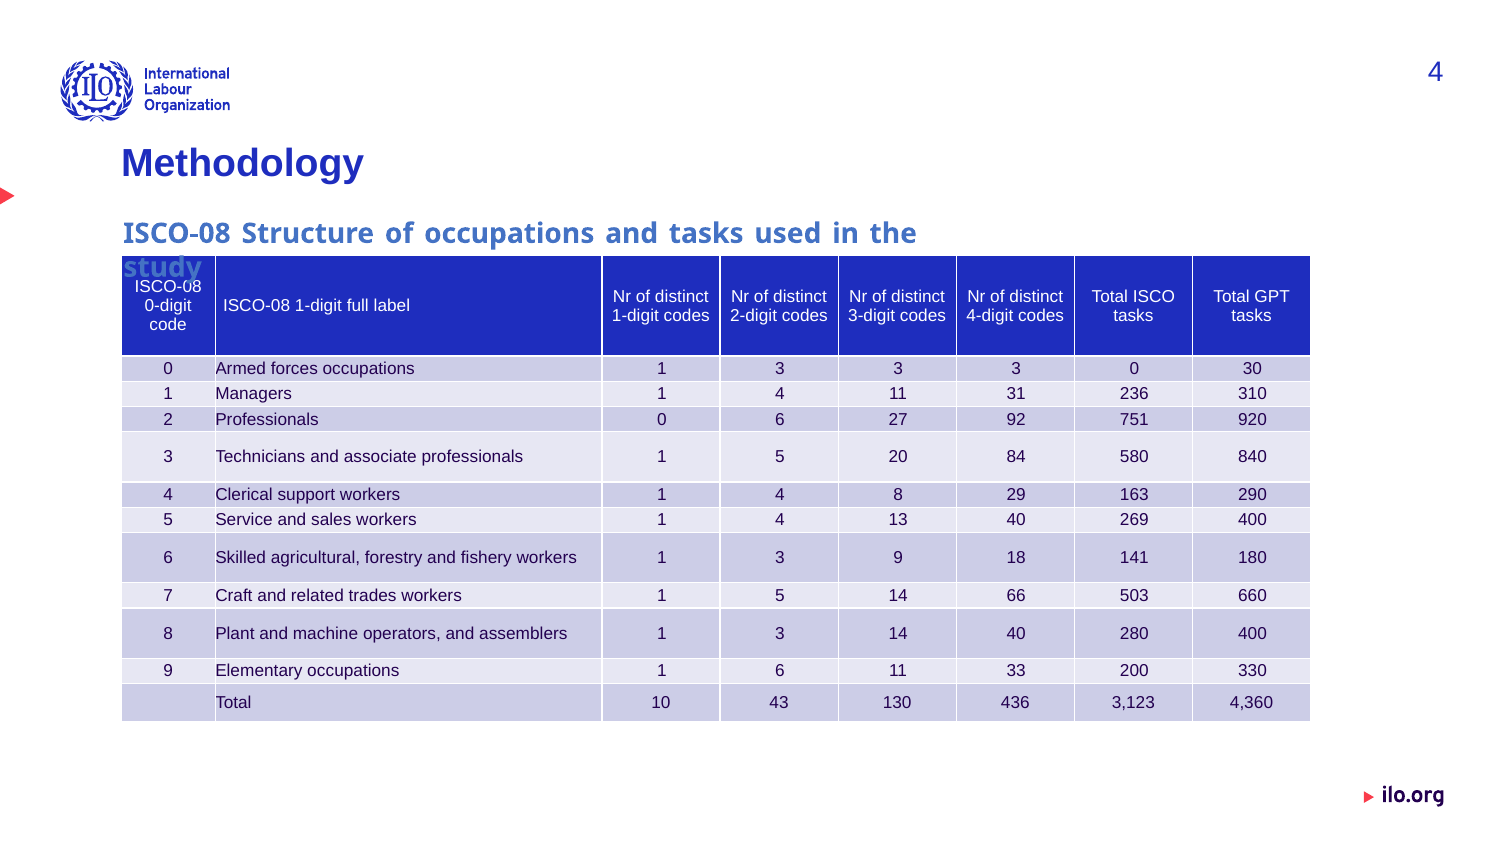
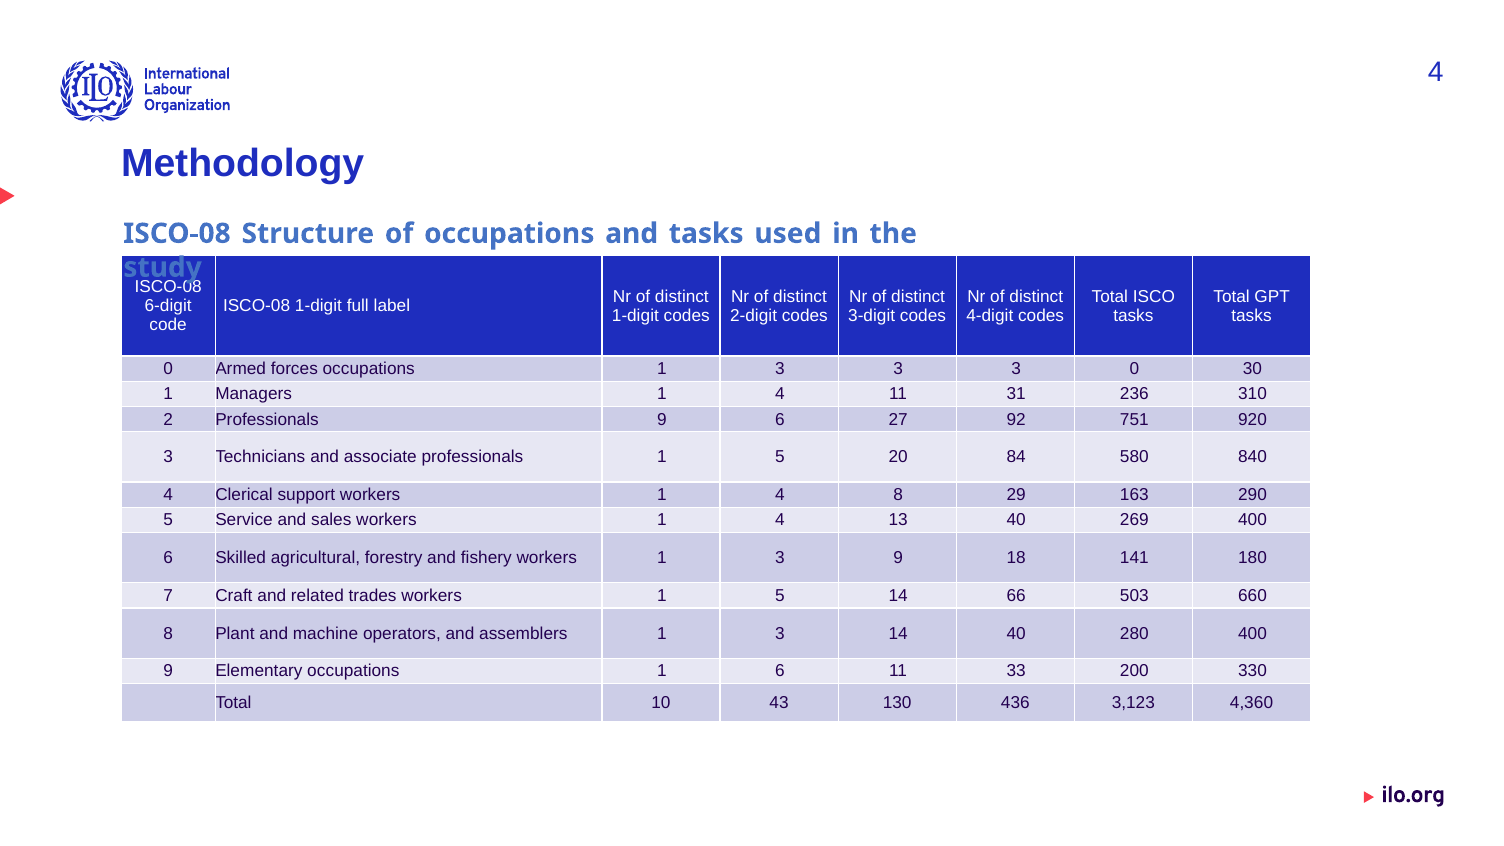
0-digit: 0-digit -> 6-digit
Professionals 0: 0 -> 9
